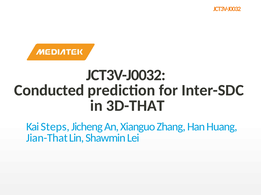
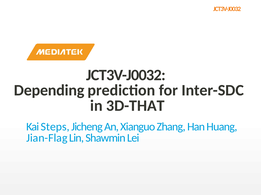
Conducted: Conducted -> Depending
Jian-That: Jian-That -> Jian-Flag
